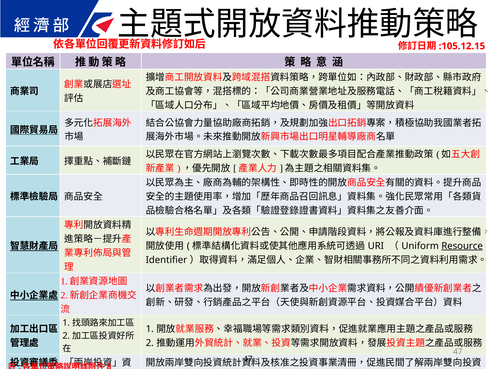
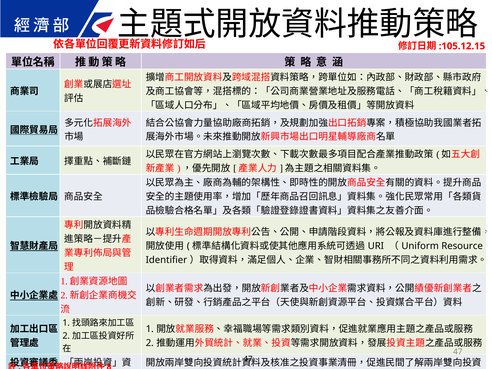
Resource underline: present -> none
